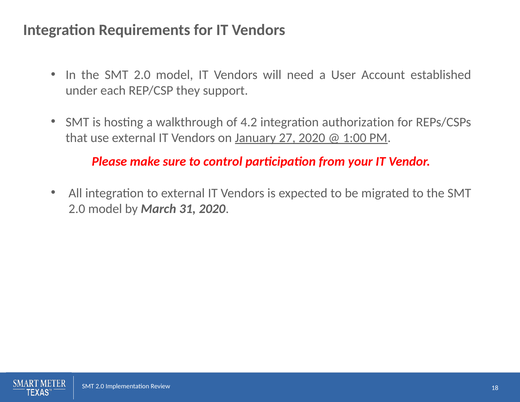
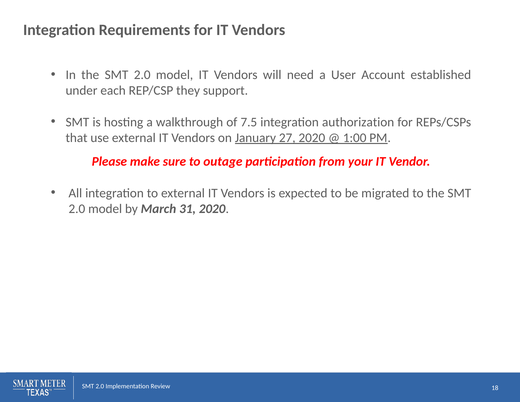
4.2: 4.2 -> 7.5
control: control -> outage
